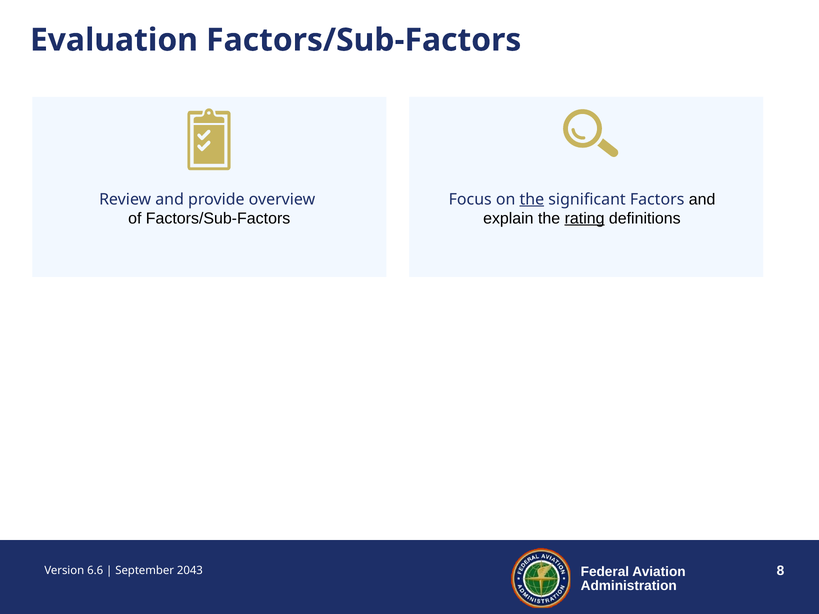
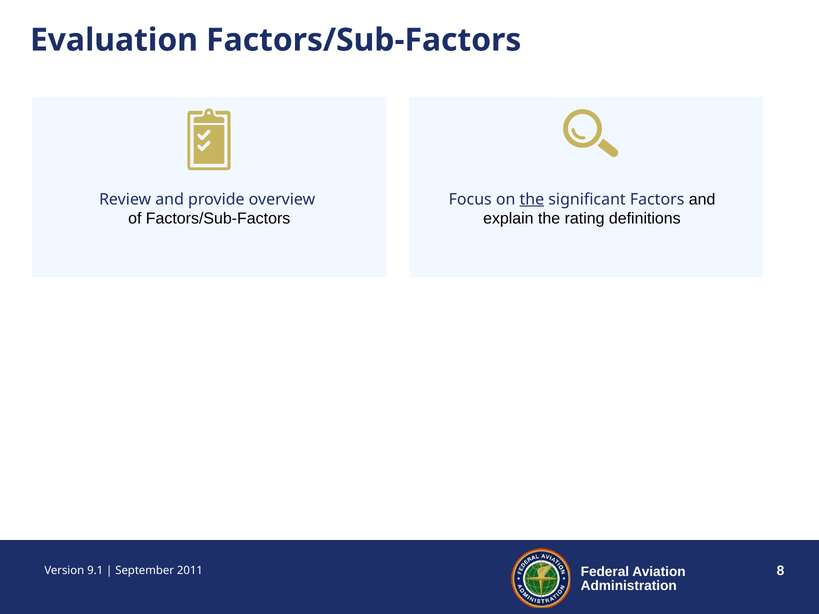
rating underline: present -> none
6.6: 6.6 -> 9.1
2043: 2043 -> 2011
